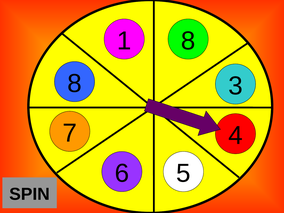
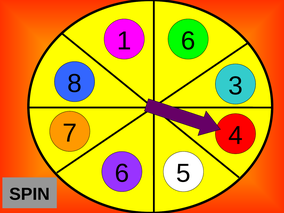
1 8: 8 -> 6
